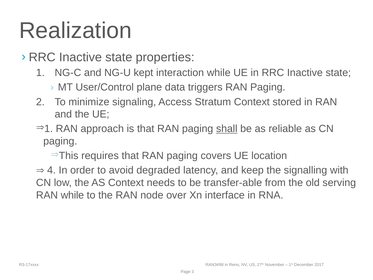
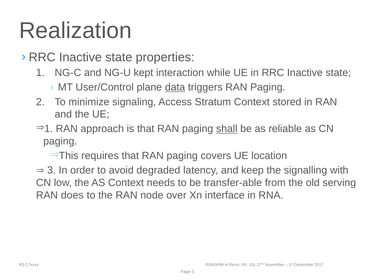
data underline: none -> present
4 at (51, 170): 4 -> 3
RAN while: while -> does
